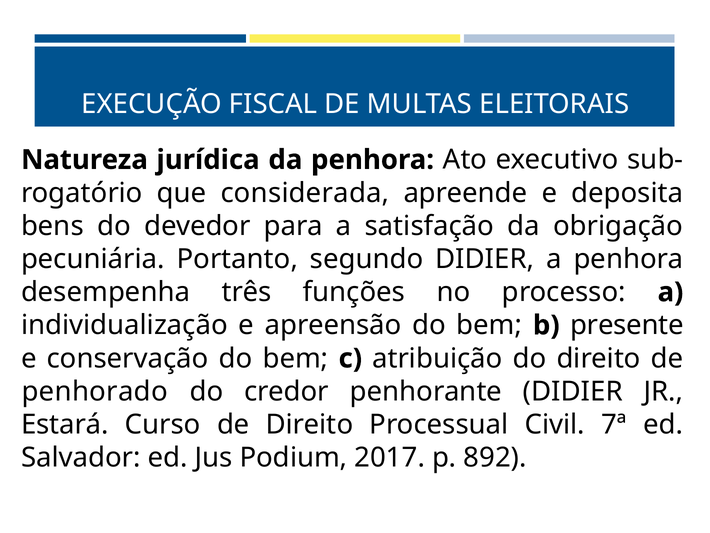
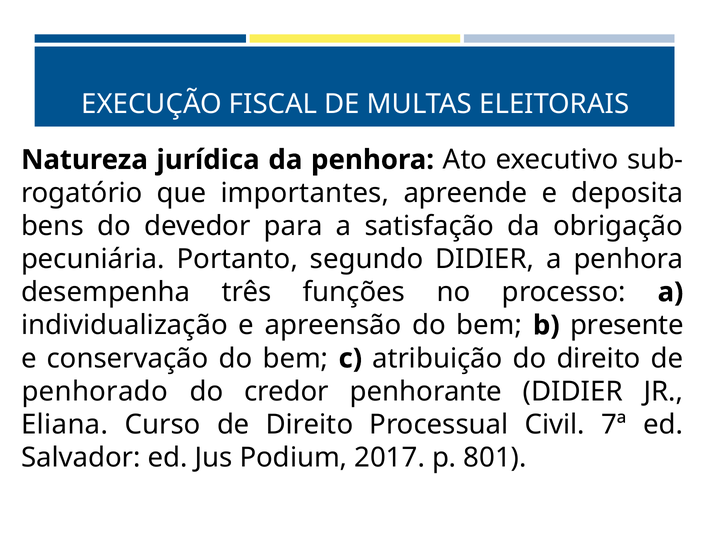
considerada: considerada -> importantes
Estará: Estará -> Eliana
892: 892 -> 801
